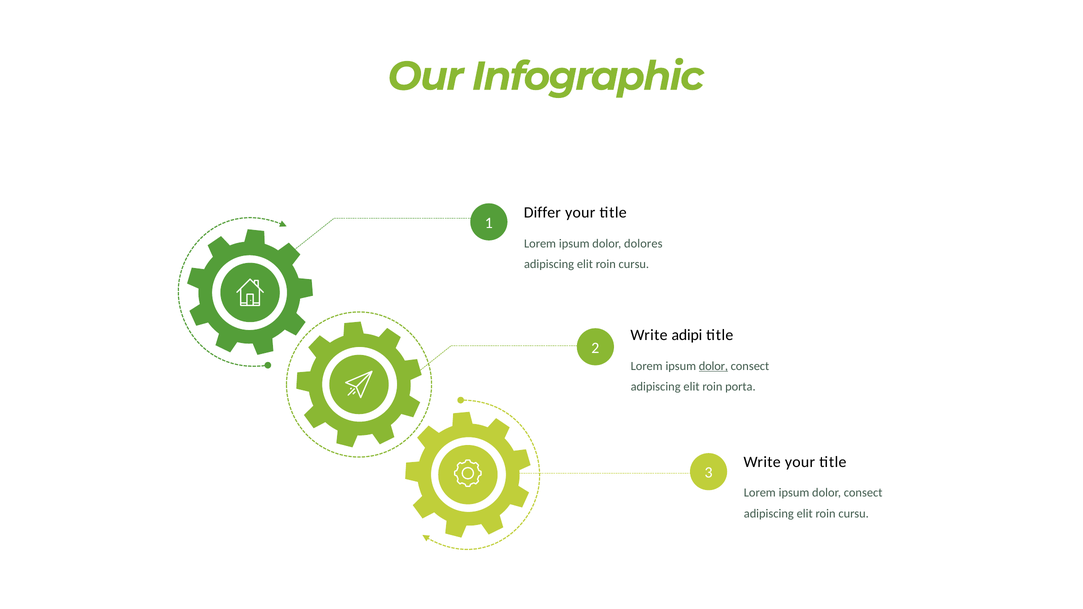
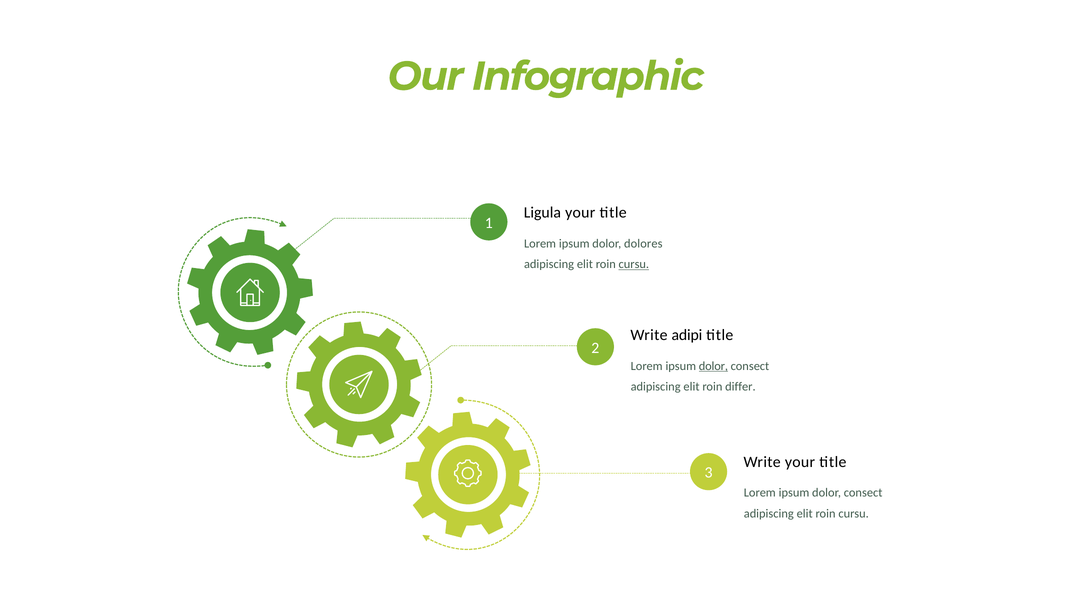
Differ: Differ -> Ligula
cursu at (634, 264) underline: none -> present
porta: porta -> differ
